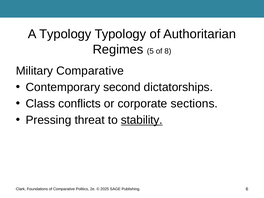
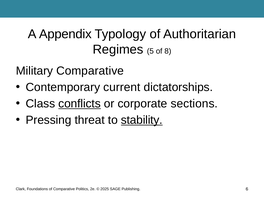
A Typology: Typology -> Appendix
second: second -> current
conflicts underline: none -> present
